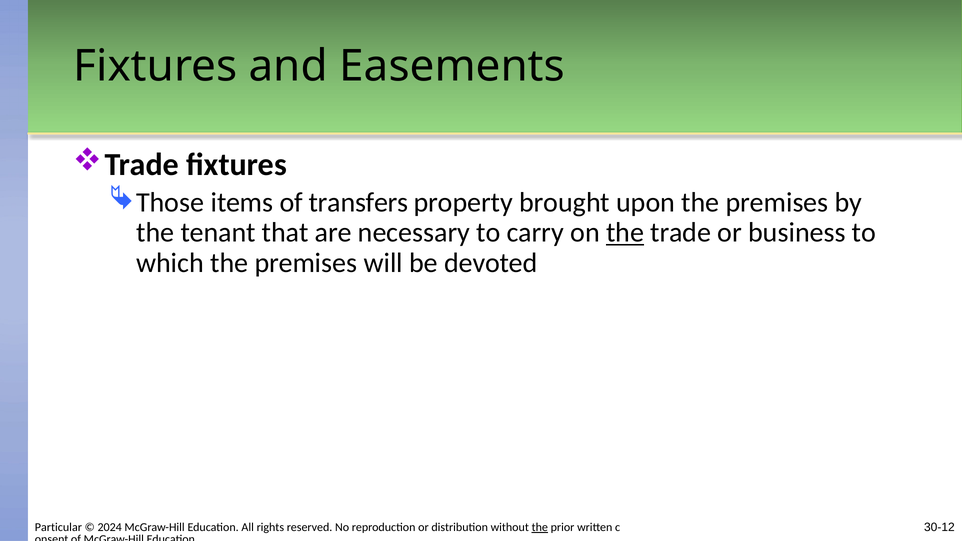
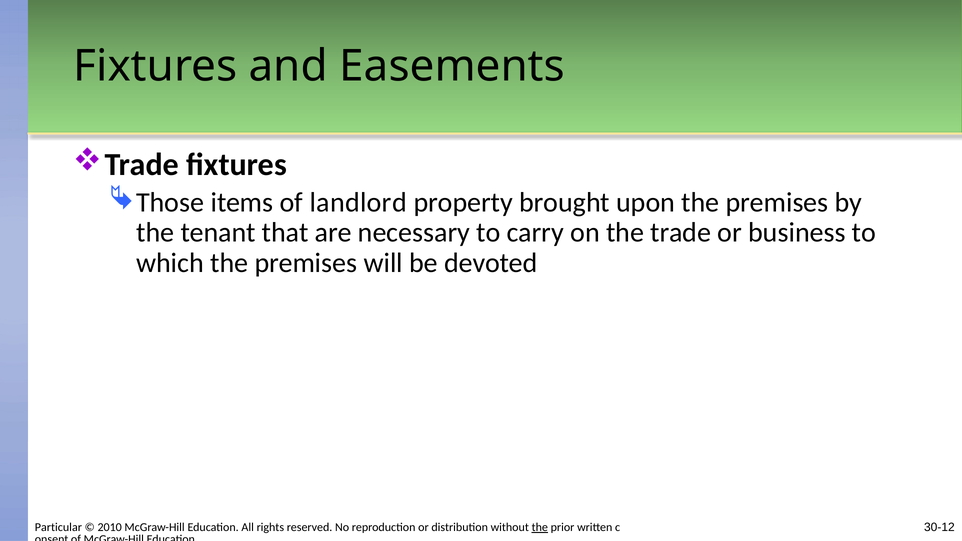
transfers: transfers -> landlord
the at (625, 233) underline: present -> none
2024: 2024 -> 2010
